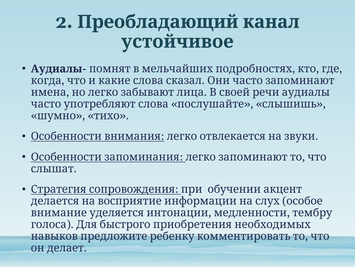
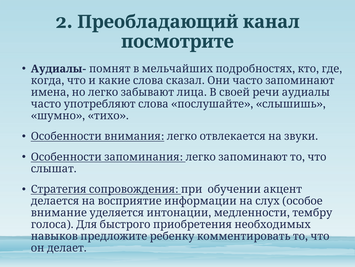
устойчивое: устойчивое -> посмотрите
